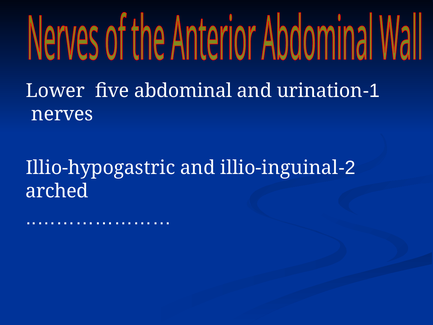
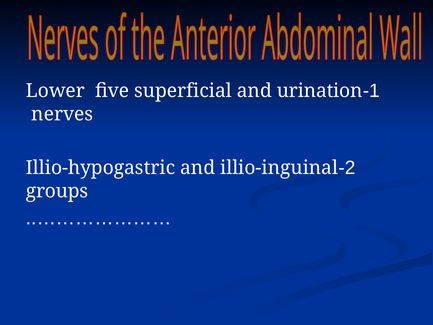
abdominal: abdominal -> superficial
arched: arched -> groups
